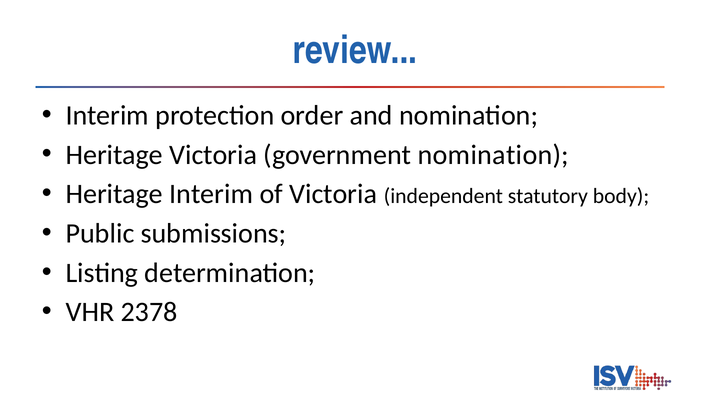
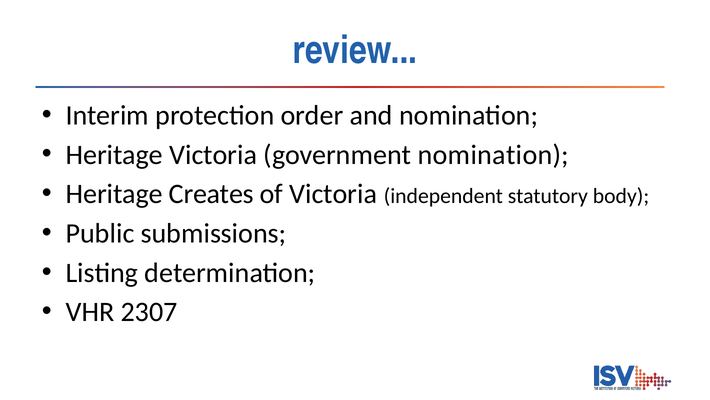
Heritage Interim: Interim -> Creates
2378: 2378 -> 2307
